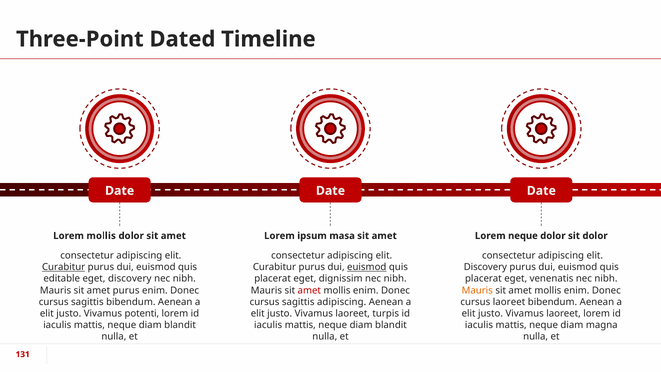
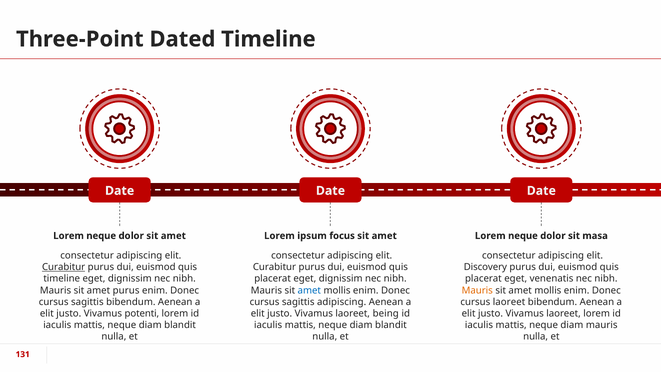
mollis at (101, 236): mollis -> neque
masa: masa -> focus
sit dolor: dolor -> masa
euismod at (367, 267) underline: present -> none
editable at (62, 279): editable -> timeline
discovery at (130, 279): discovery -> dignissim
amet at (309, 290) colour: red -> blue
turpis: turpis -> being
diam magna: magna -> mauris
